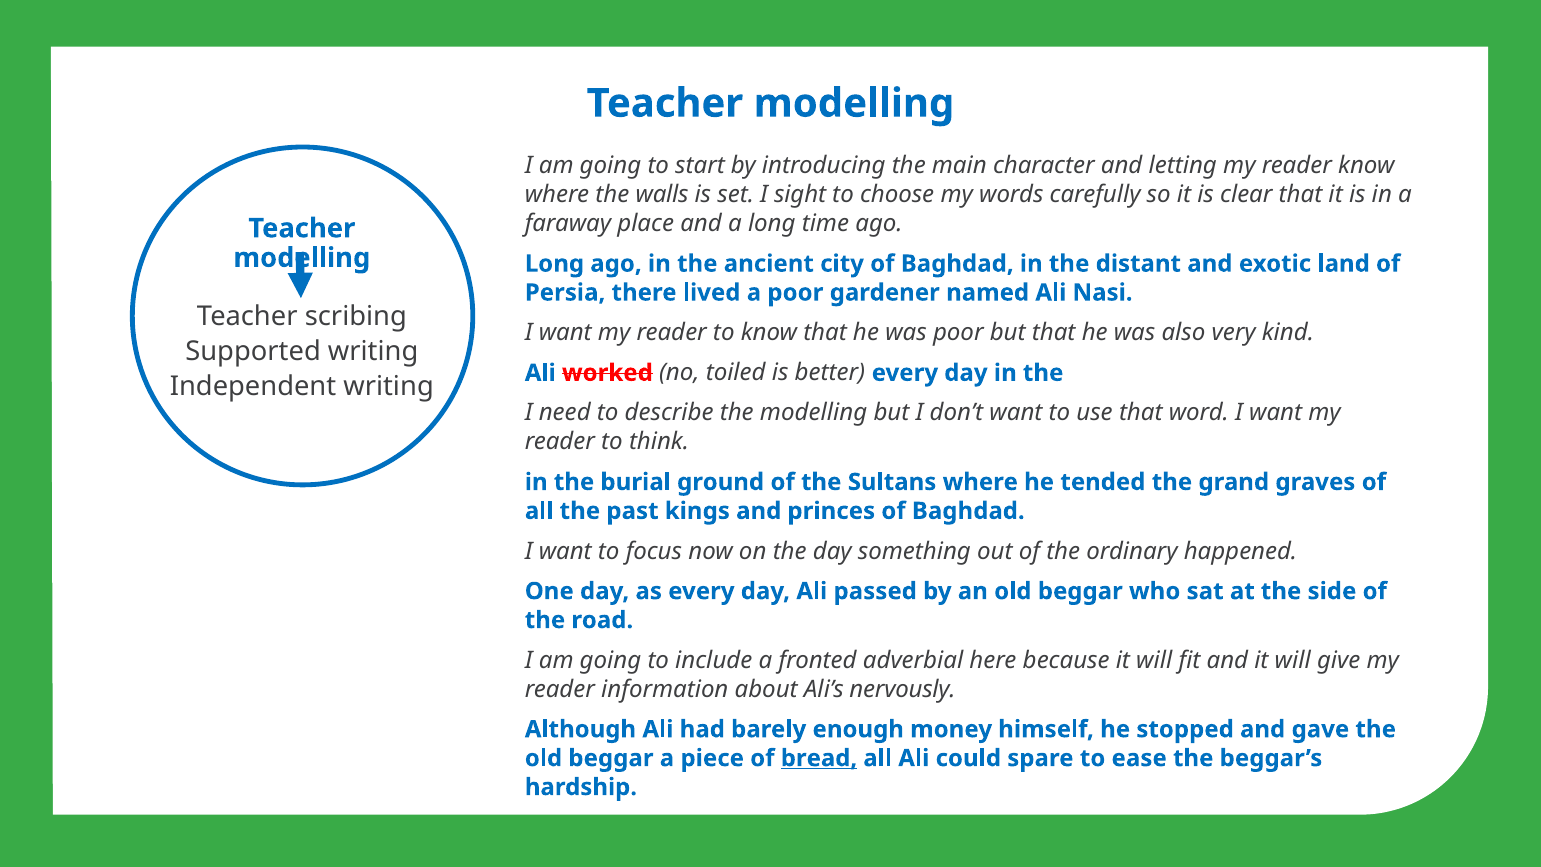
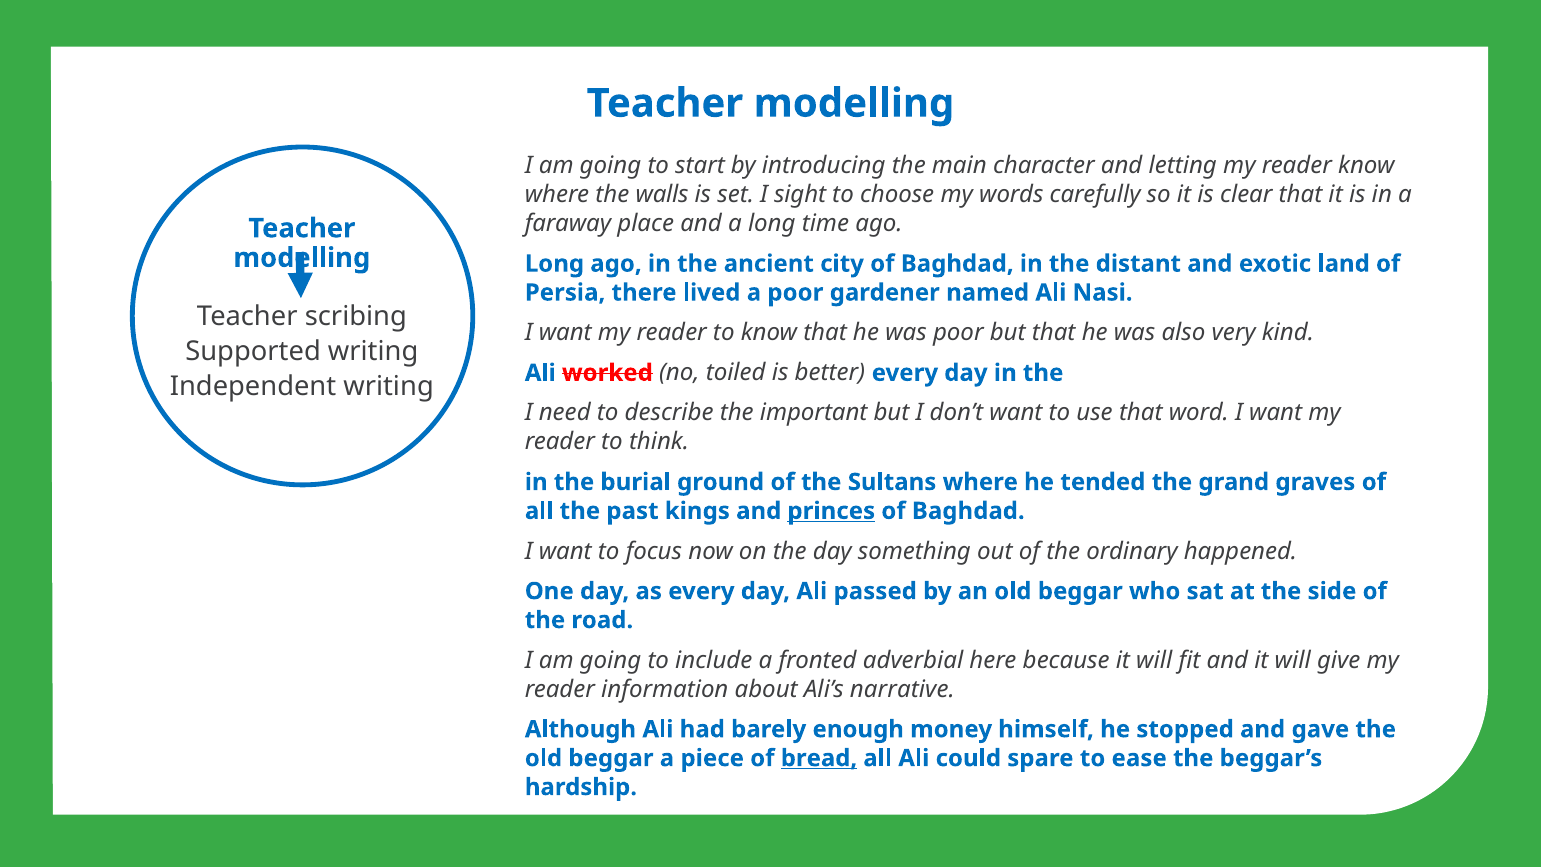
the modelling: modelling -> important
princes underline: none -> present
nervously: nervously -> narrative
